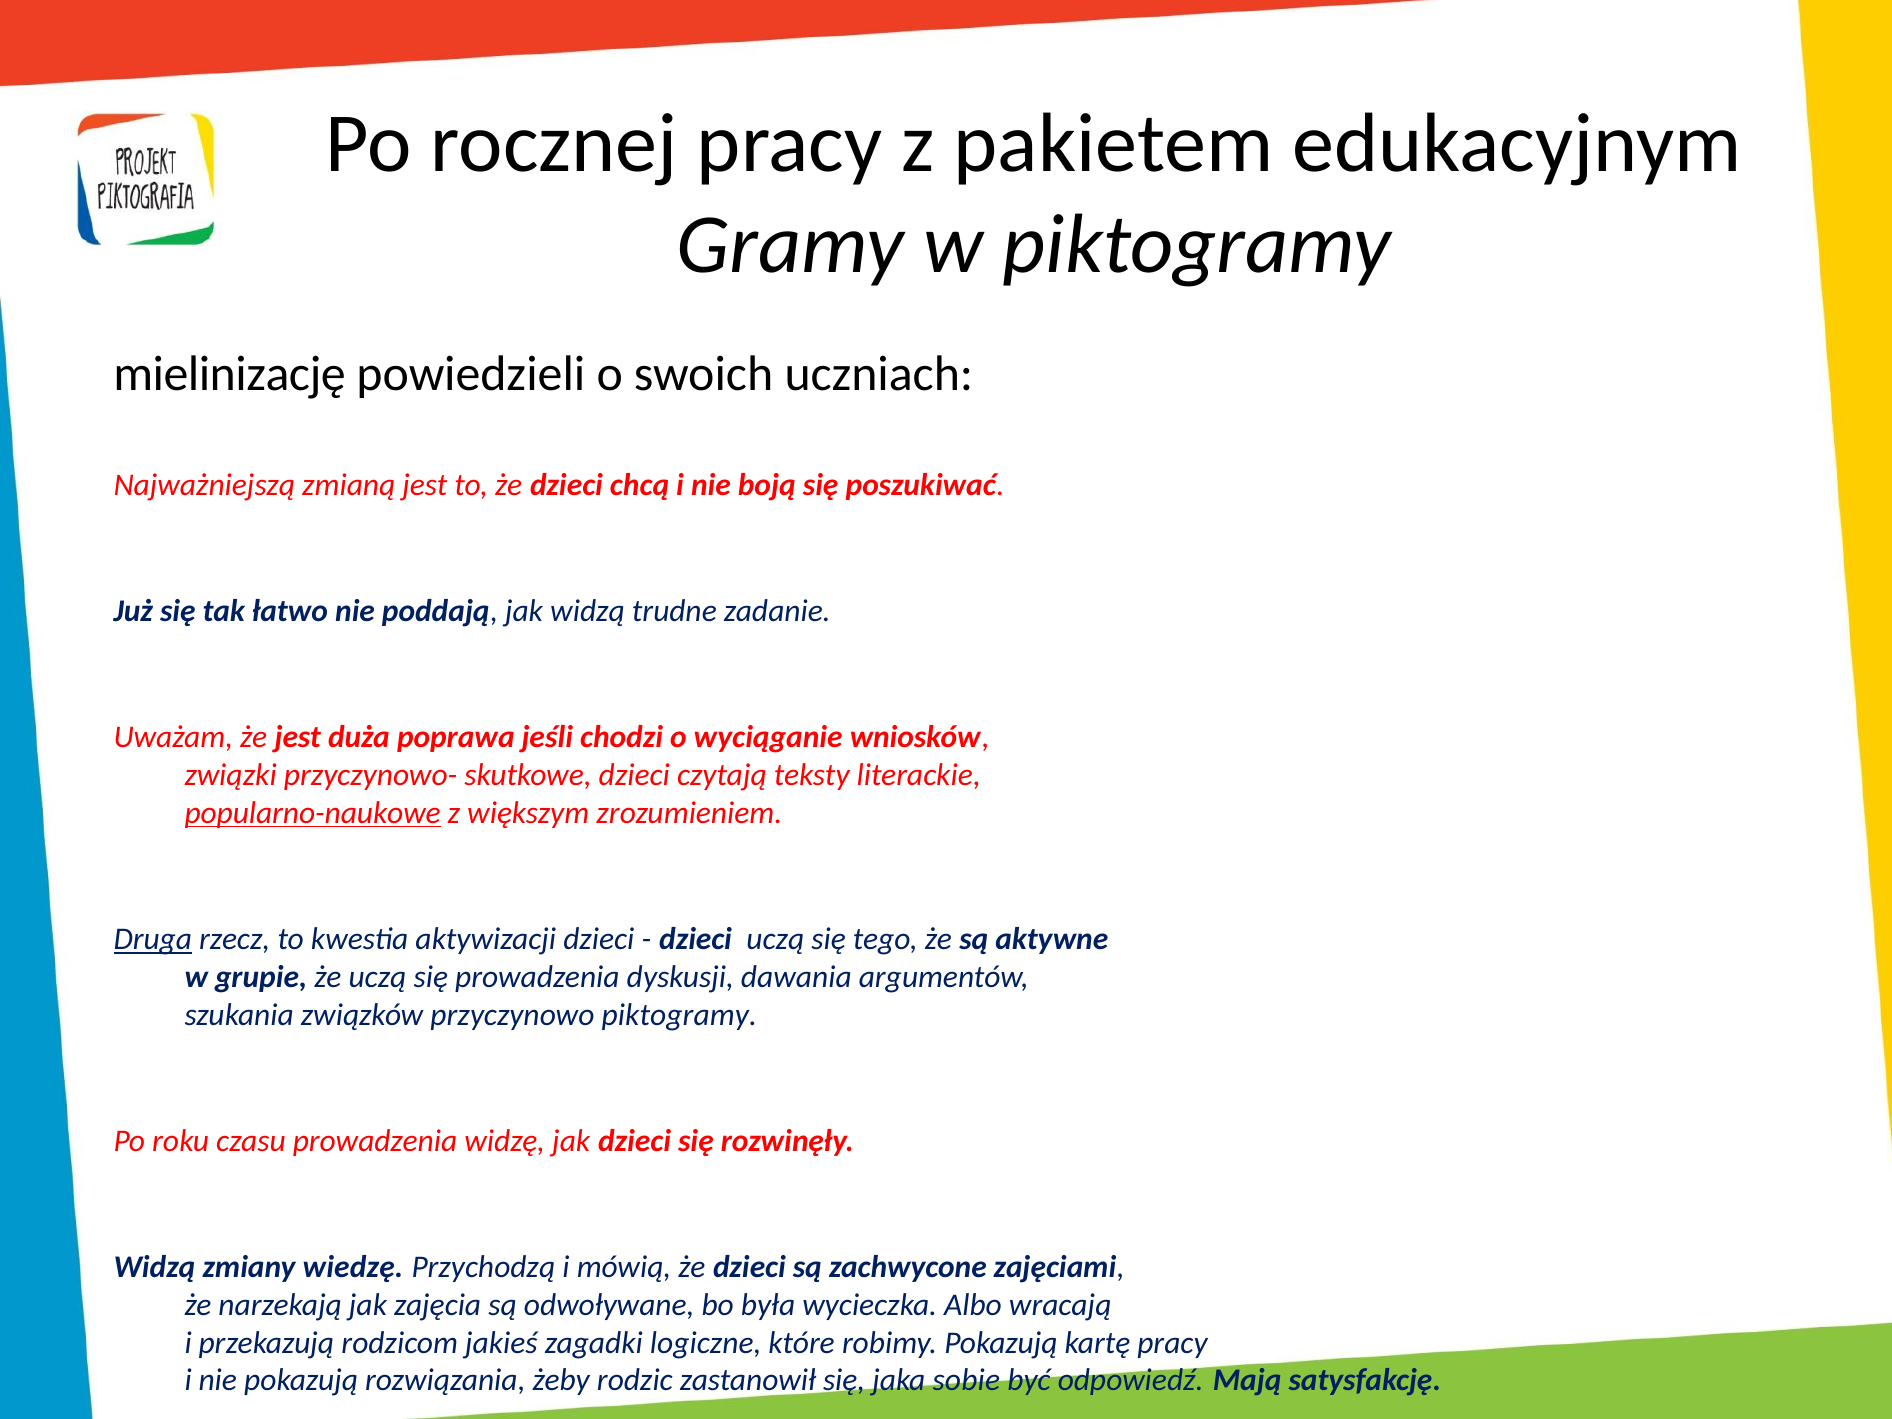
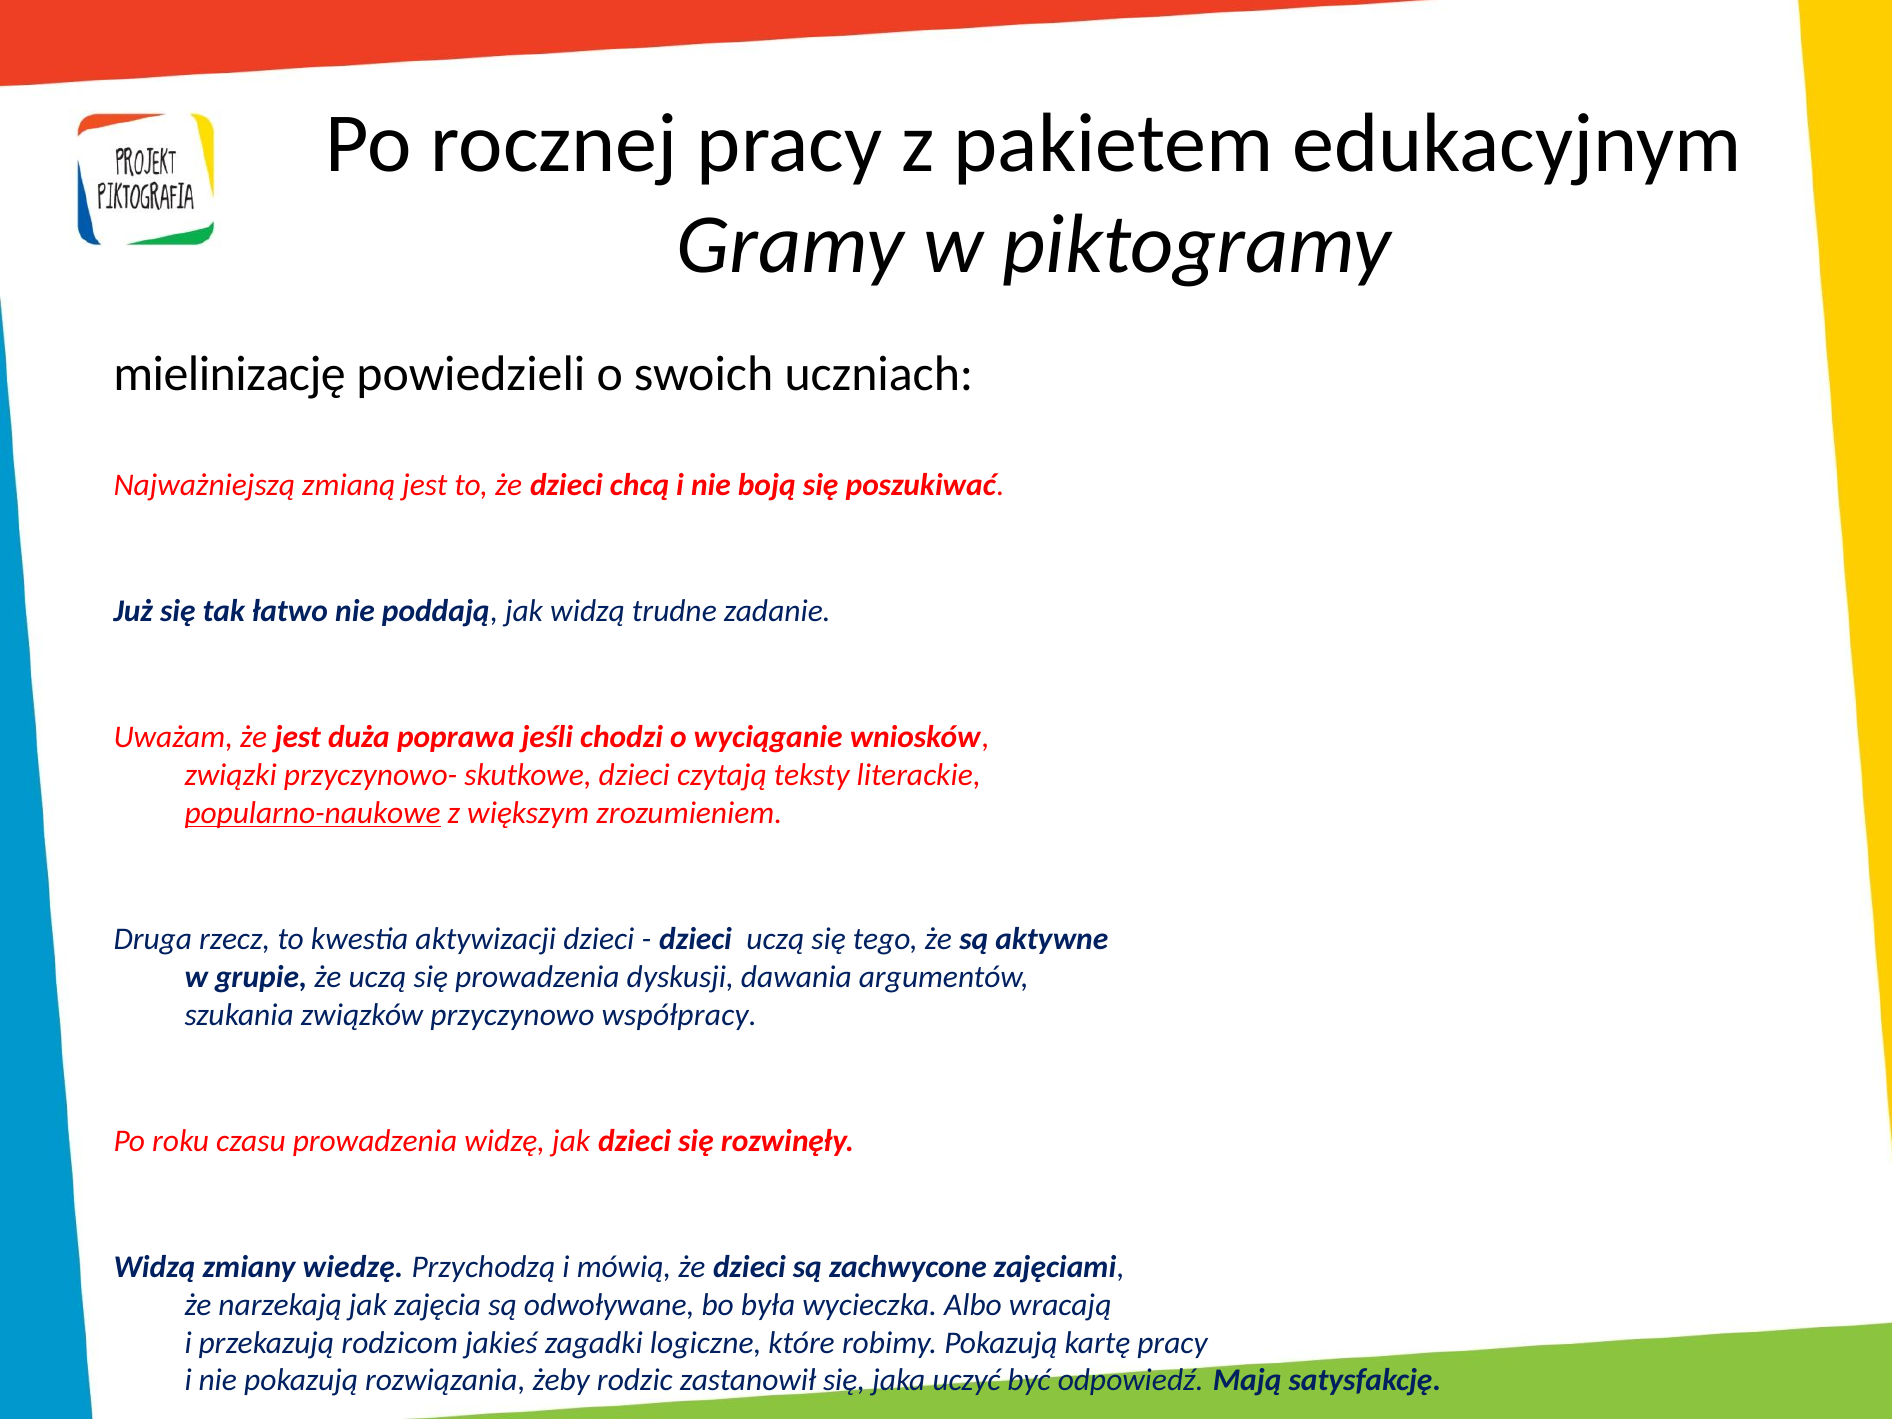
Druga underline: present -> none
przyczynowo piktogramy: piktogramy -> współpracy
sobie: sobie -> uczyć
